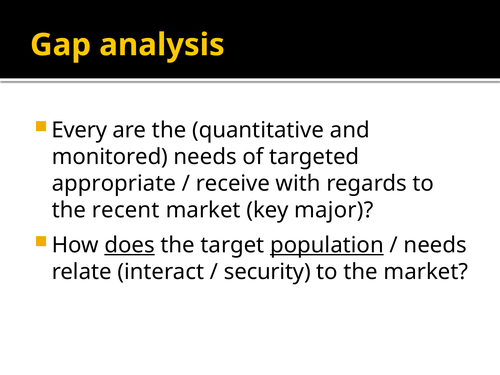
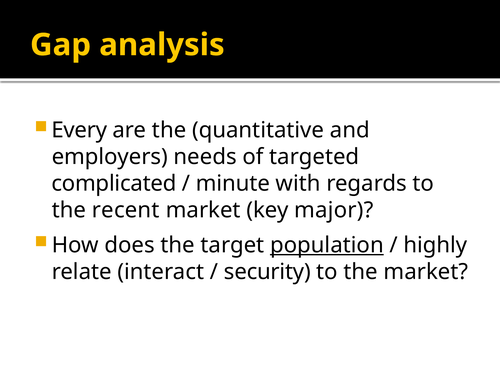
monitored: monitored -> employers
appropriate: appropriate -> complicated
receive: receive -> minute
does underline: present -> none
needs at (435, 245): needs -> highly
